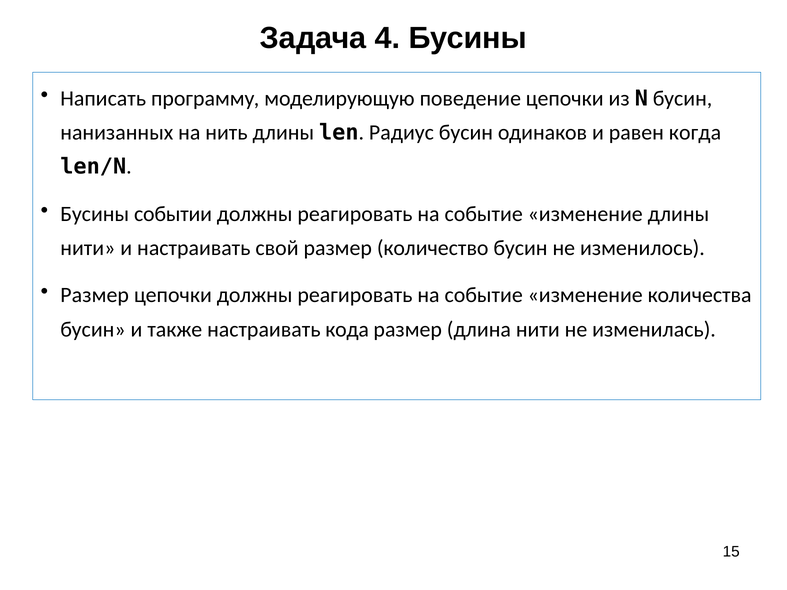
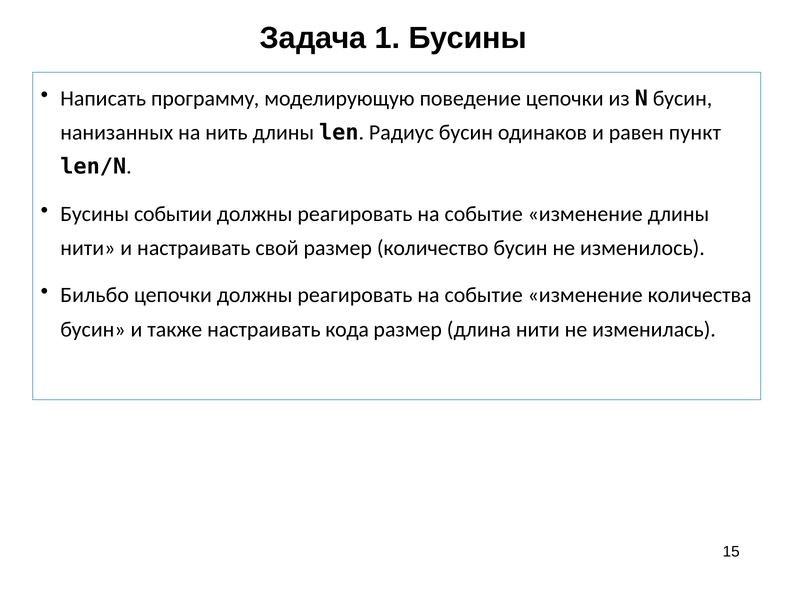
4: 4 -> 1
когда: когда -> пункт
Размер at (95, 295): Размер -> Бильбо
